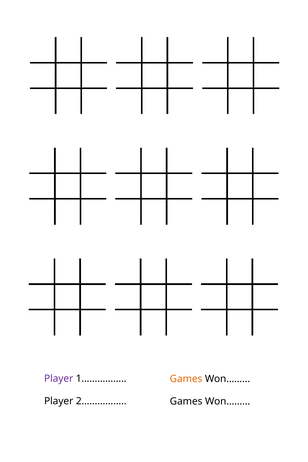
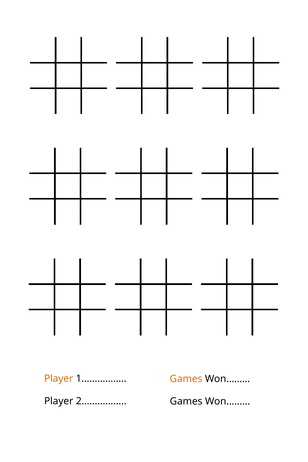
Player at (59, 379) colour: purple -> orange
